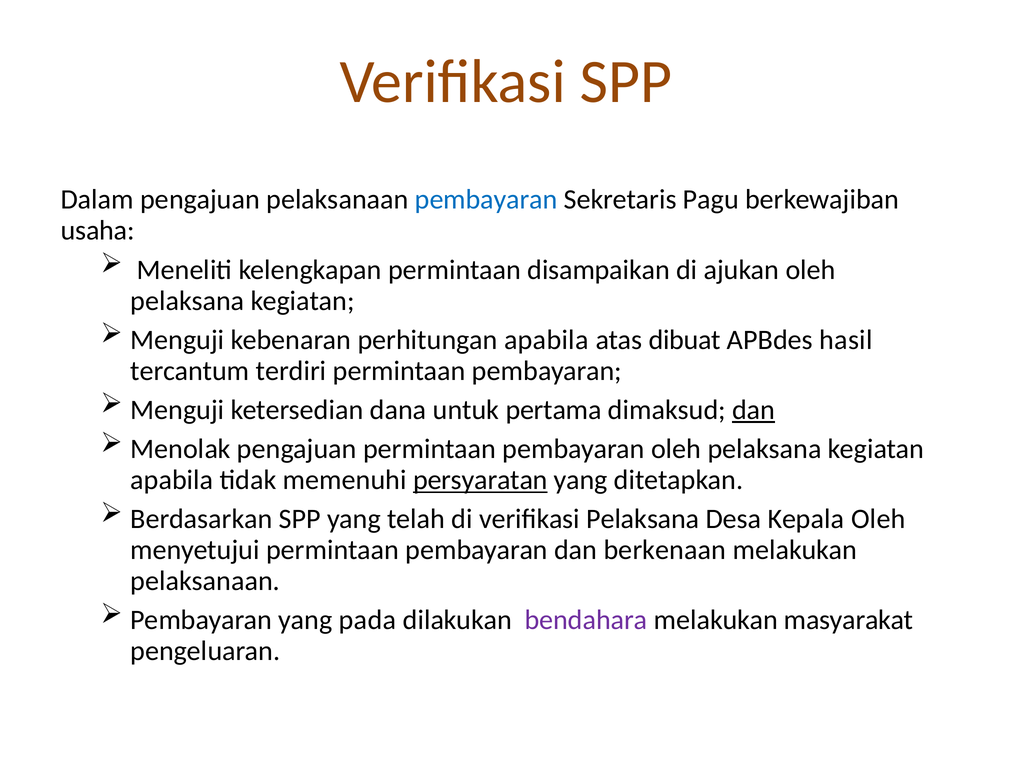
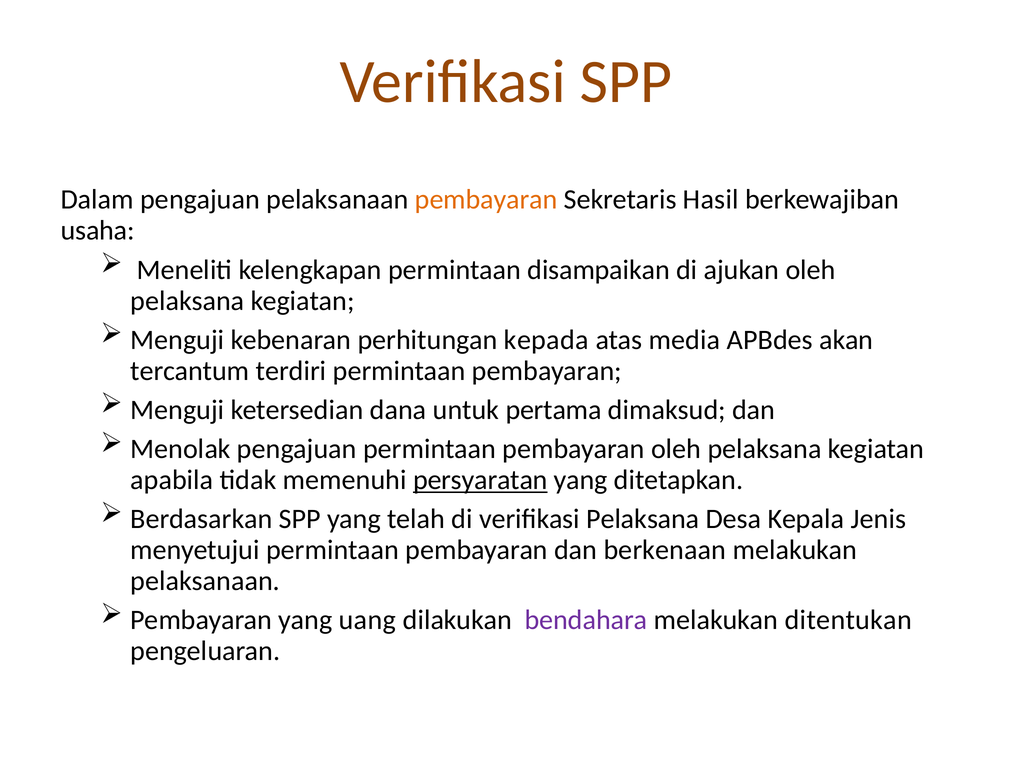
pembayaran at (486, 200) colour: blue -> orange
Pagu: Pagu -> Hasil
perhitungan apabila: apabila -> kepada
dibuat: dibuat -> media
hasil: hasil -> akan
dan at (754, 410) underline: present -> none
Kepala Oleh: Oleh -> Jenis
pada: pada -> uang
masyarakat: masyarakat -> ditentukan
